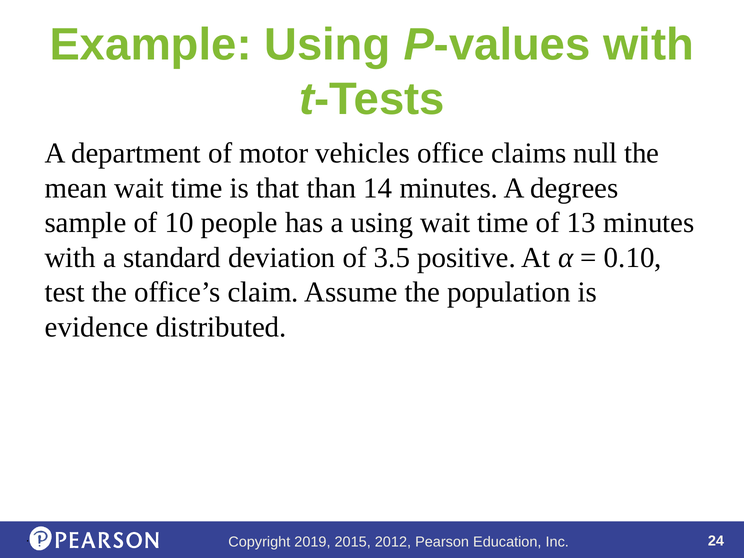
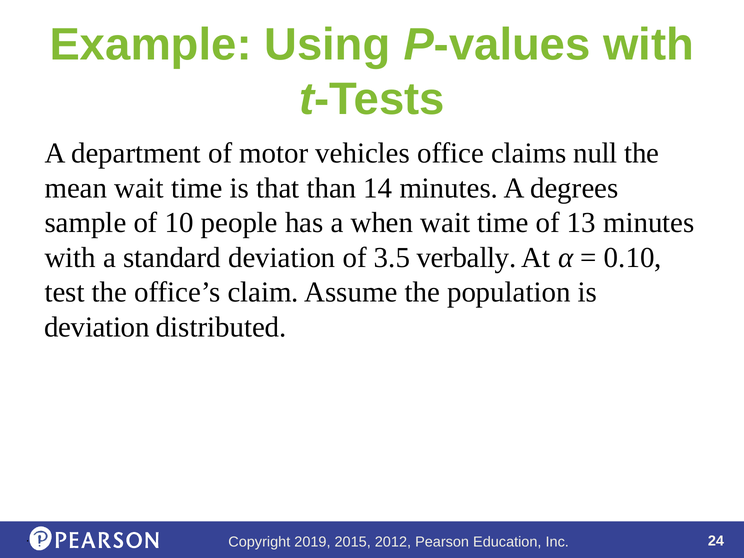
a using: using -> when
positive: positive -> verbally
evidence at (97, 327): evidence -> deviation
